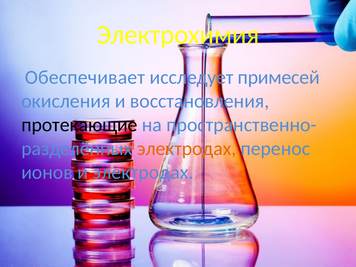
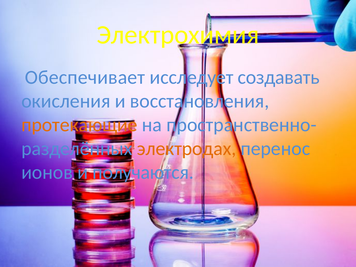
примесей: примесей -> создавать
протекающие colour: black -> orange
и электродах: электродах -> получаются
